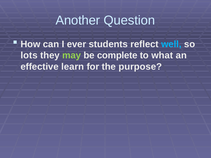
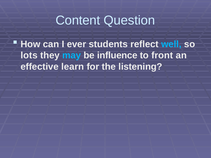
Another: Another -> Content
may colour: light green -> light blue
complete: complete -> influence
what: what -> front
purpose: purpose -> listening
